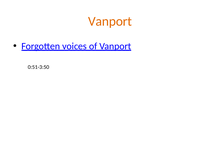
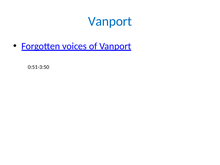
Vanport at (110, 21) colour: orange -> blue
